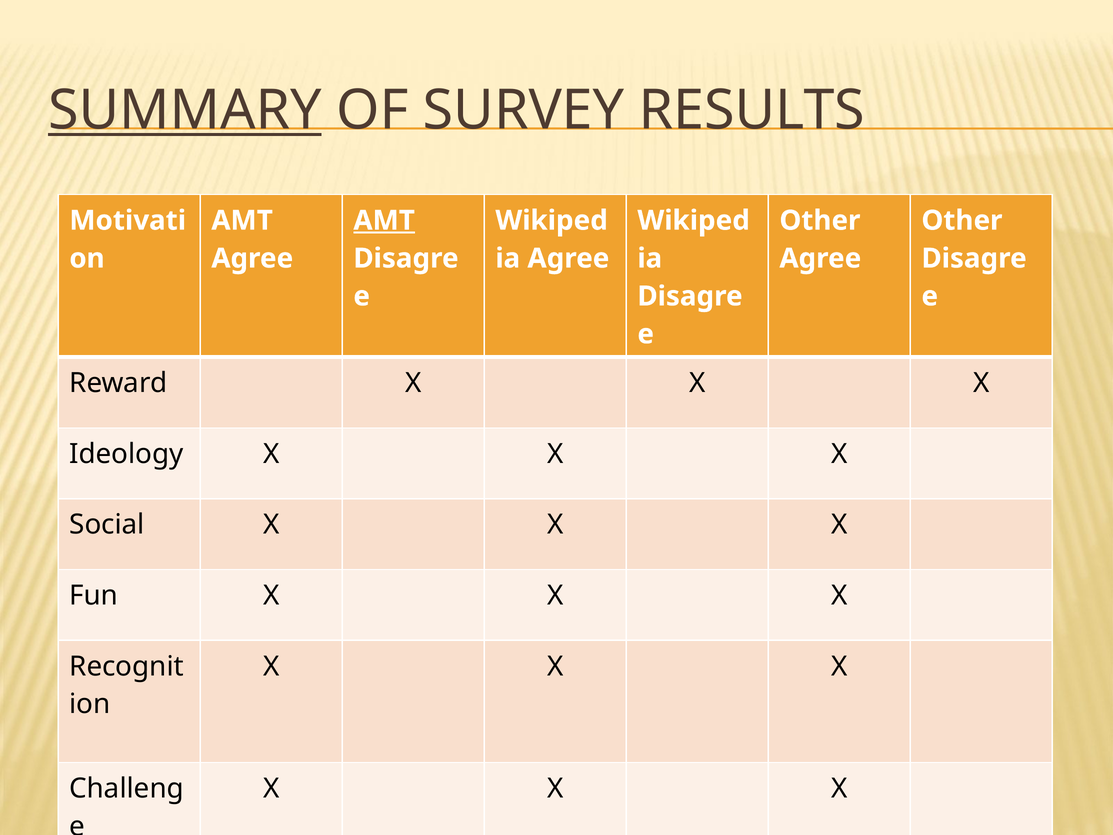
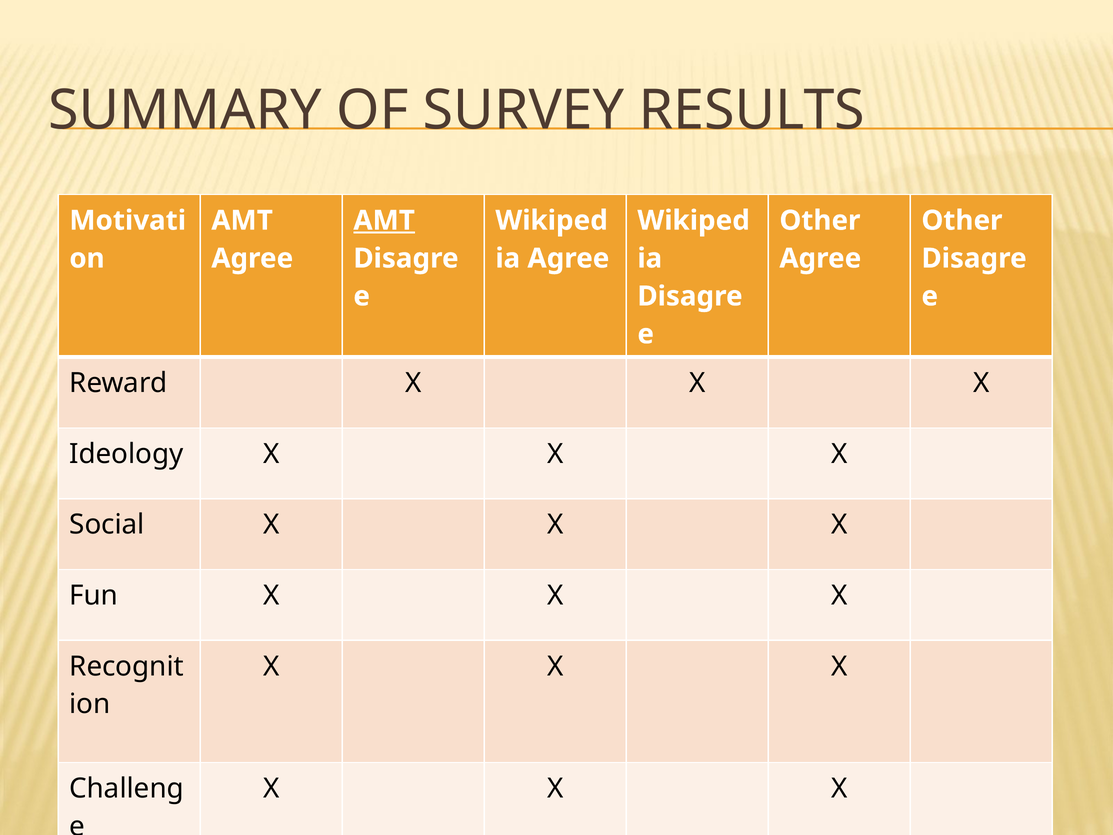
SUMMARY underline: present -> none
